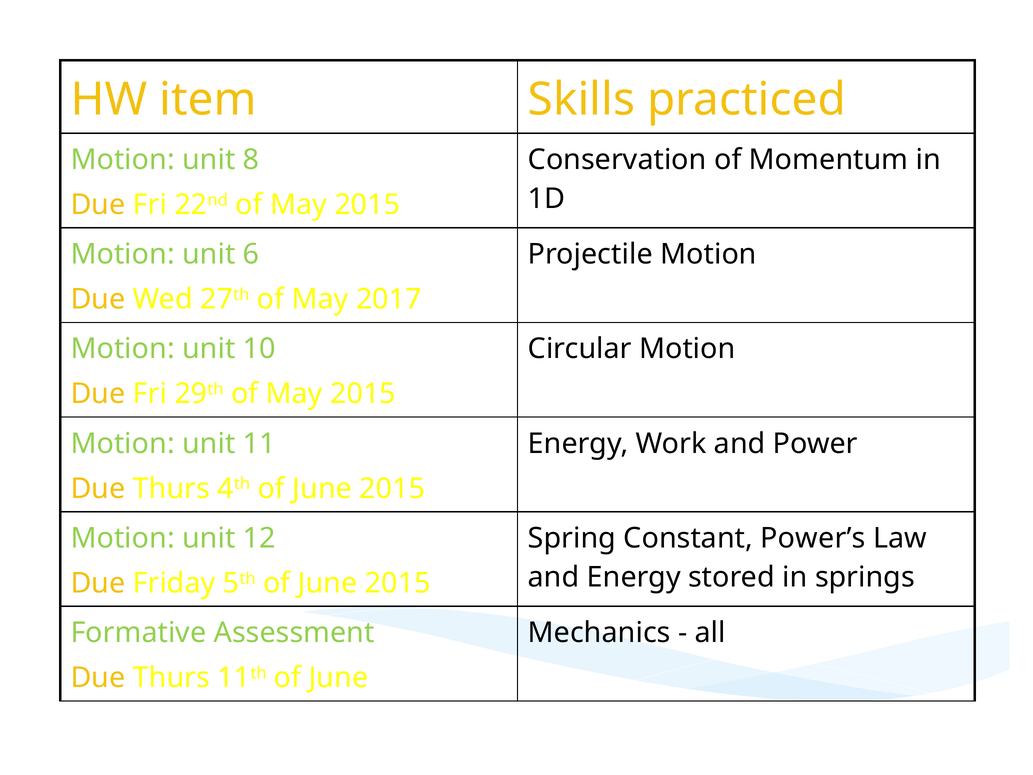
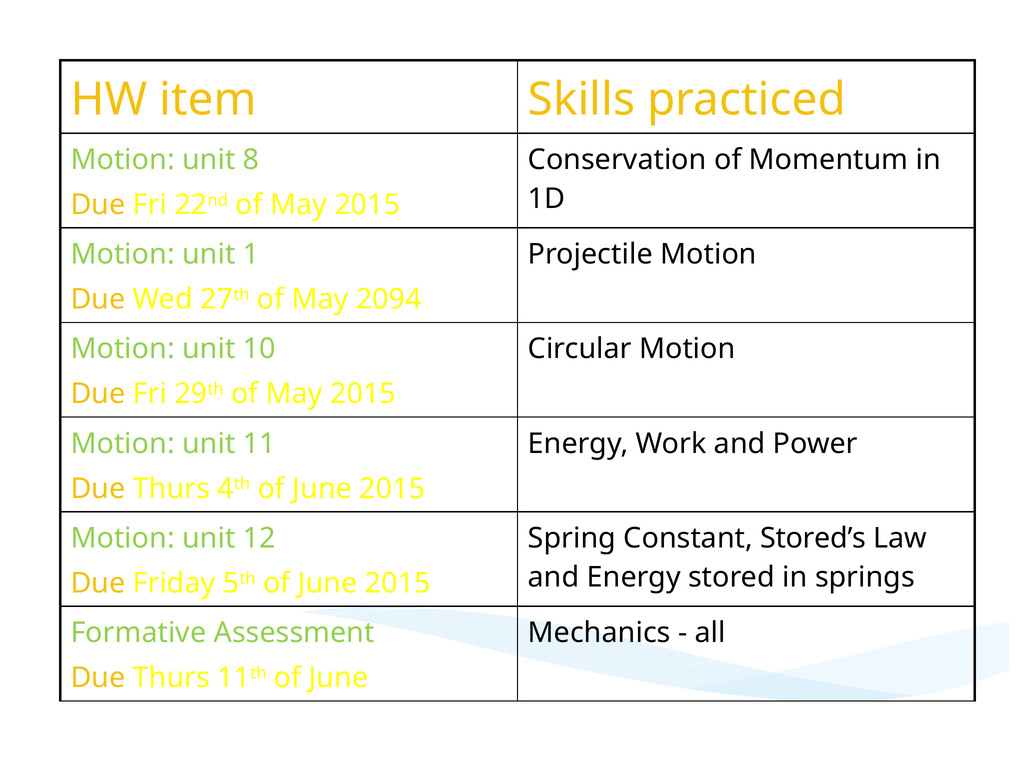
6: 6 -> 1
2017: 2017 -> 2094
Power’s: Power’s -> Stored’s
